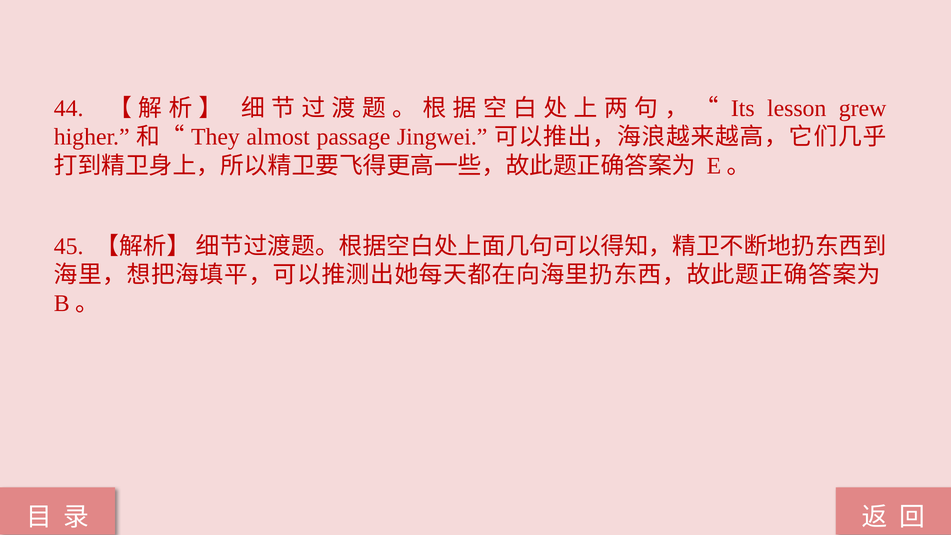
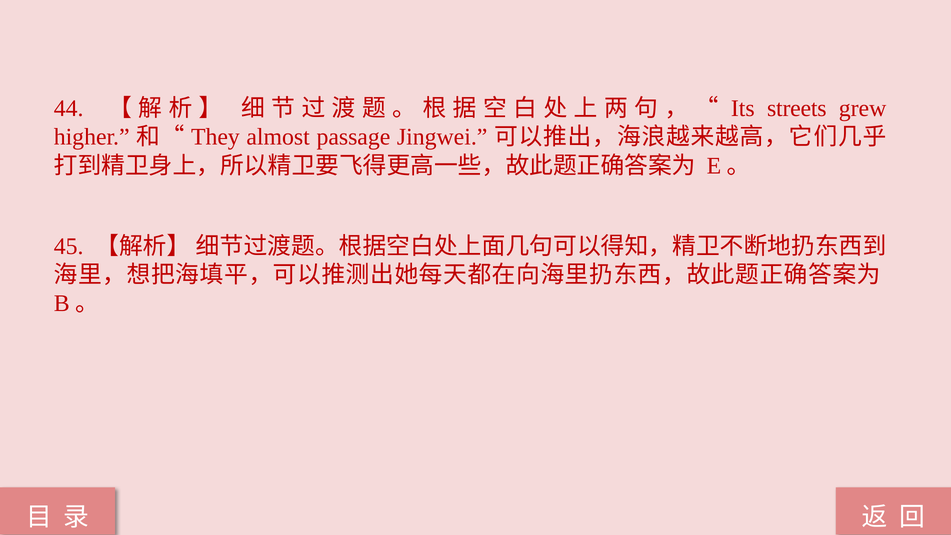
lesson: lesson -> streets
